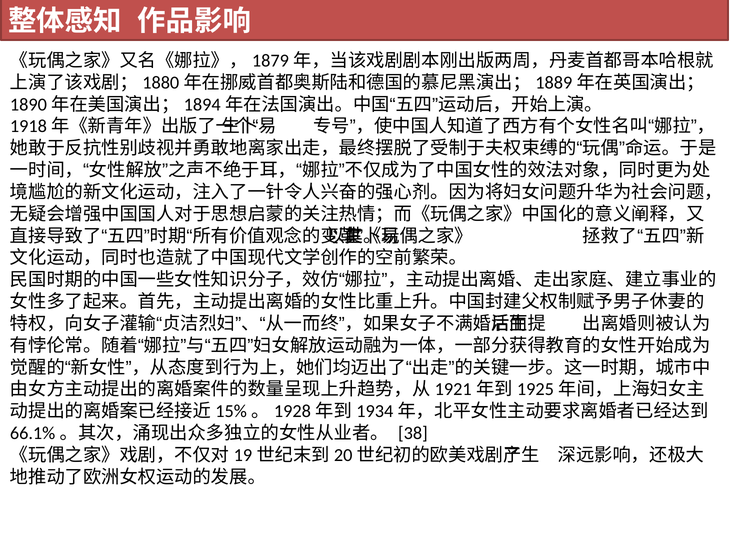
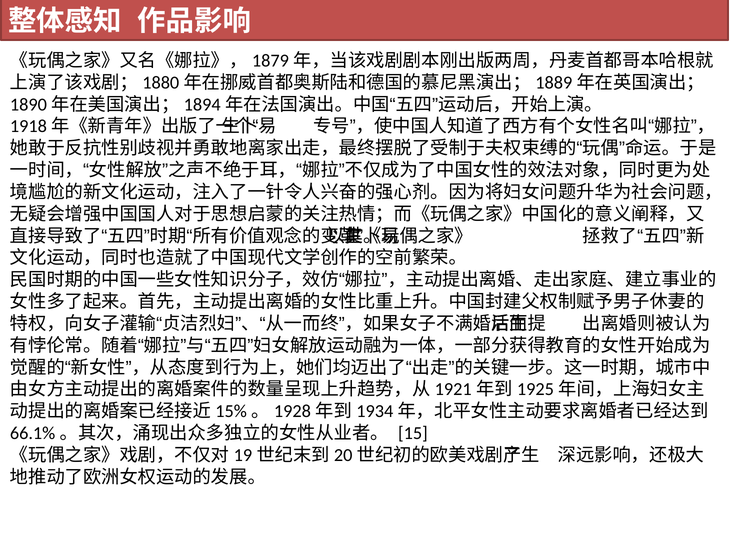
38: 38 -> 15
